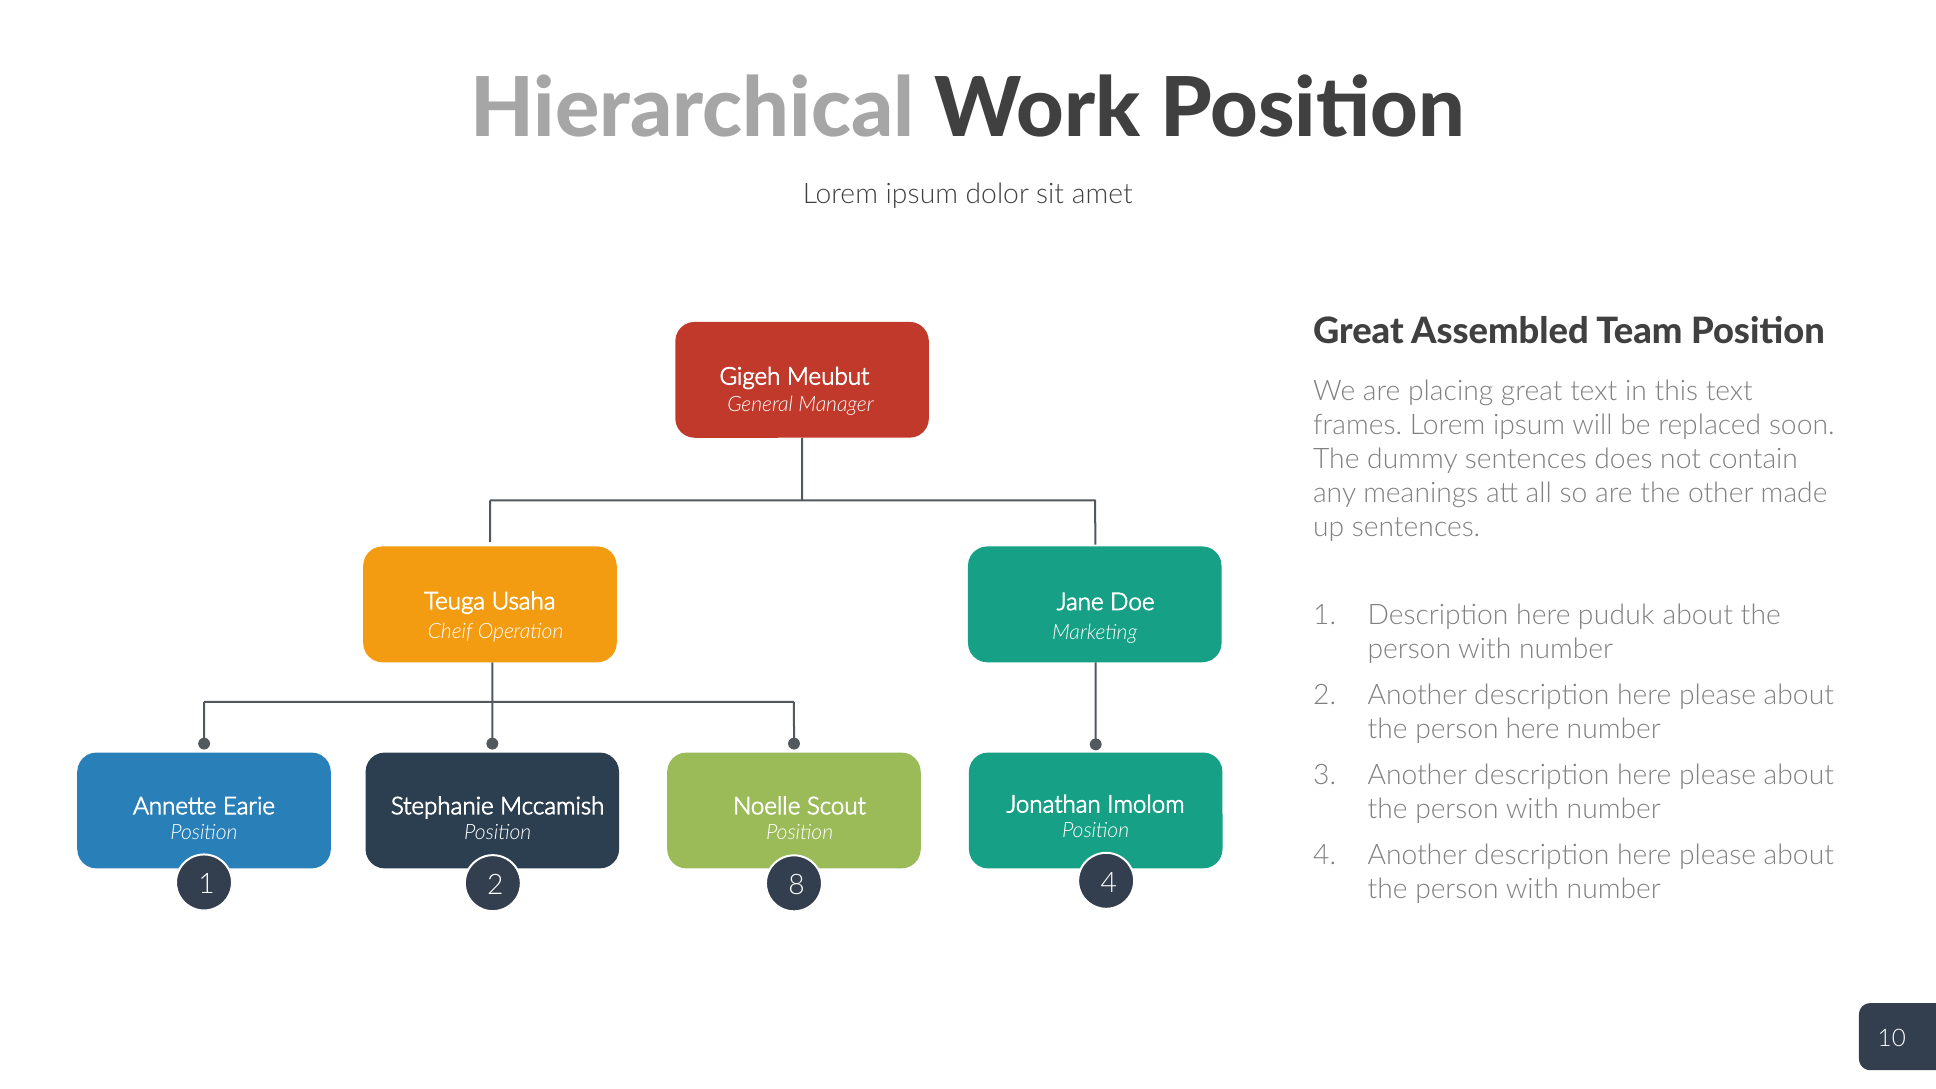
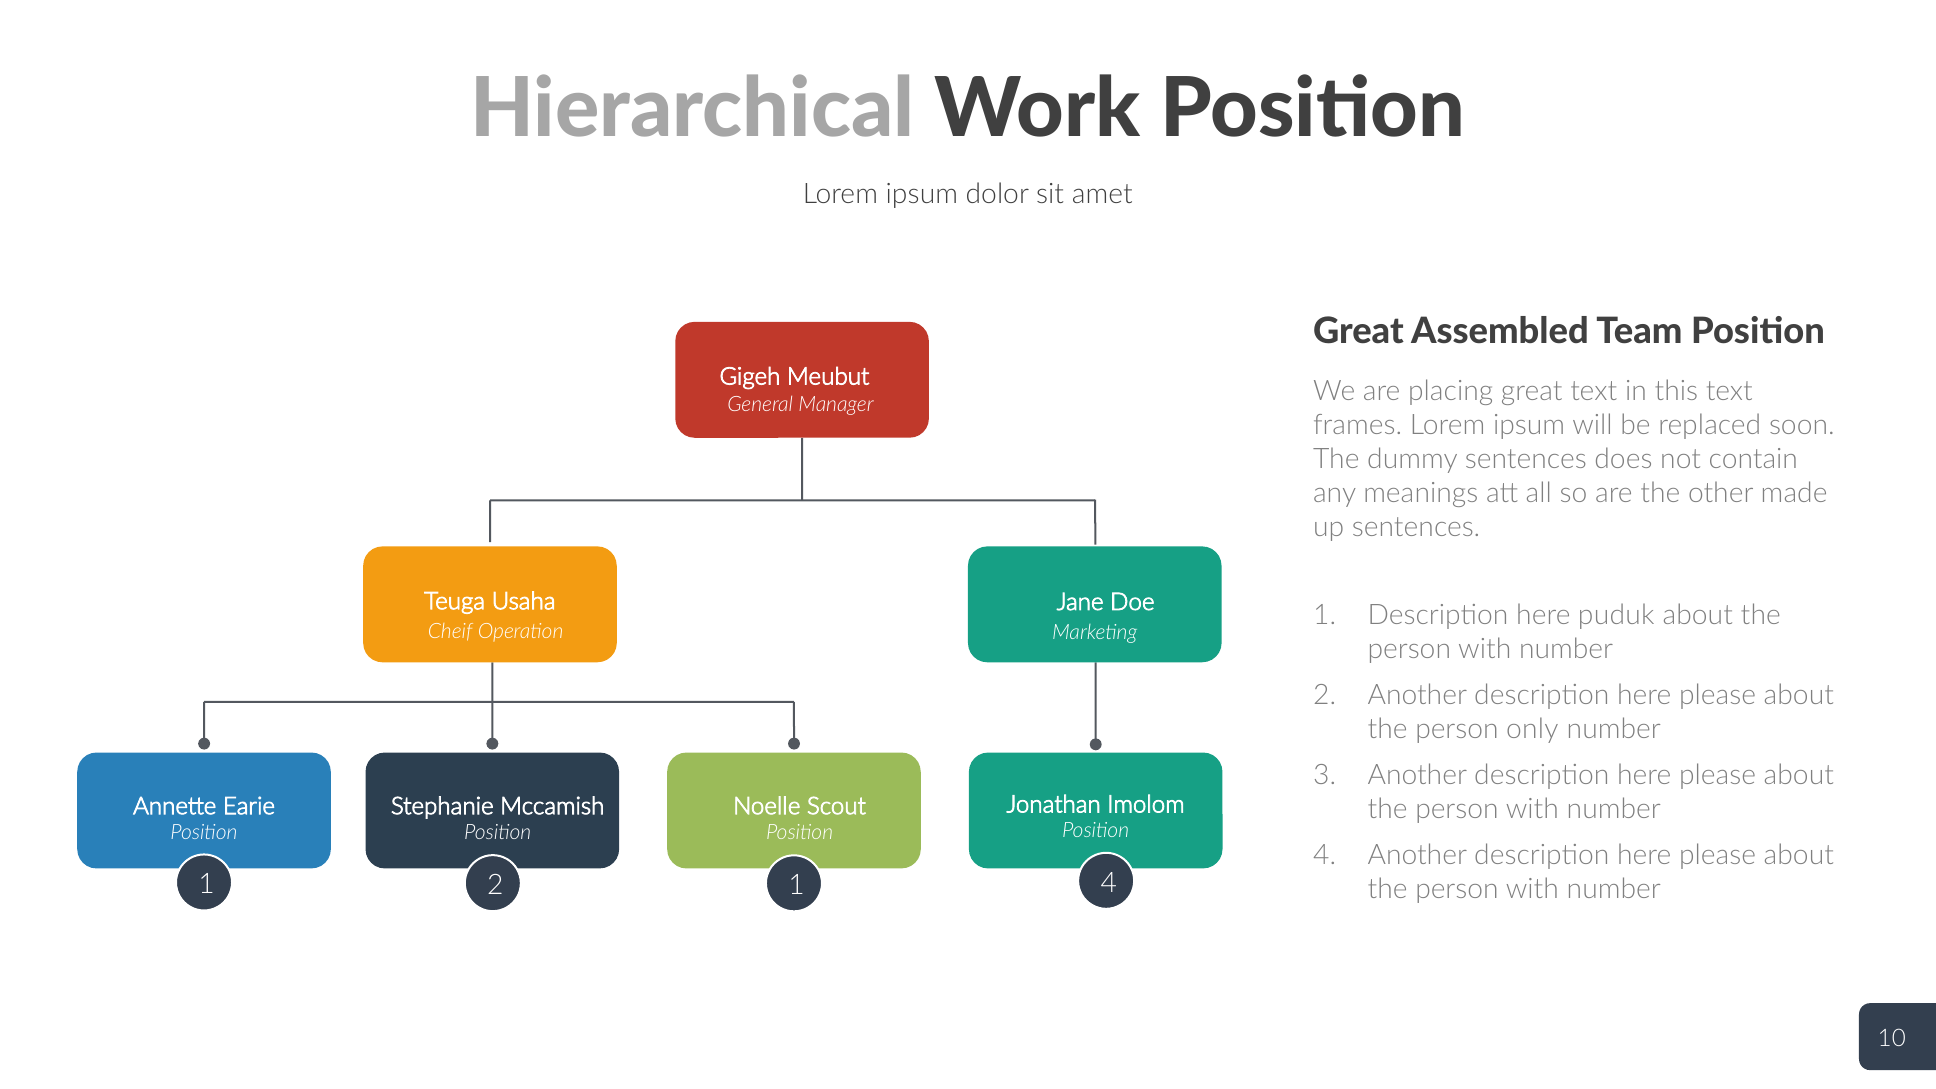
person here: here -> only
2 8: 8 -> 1
